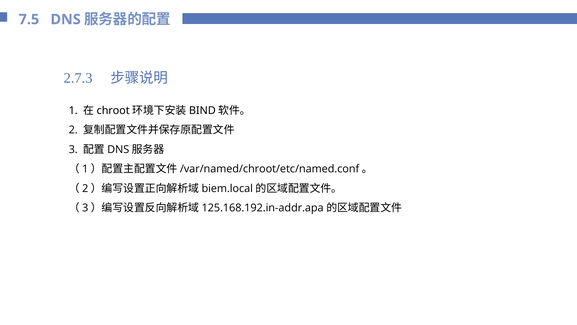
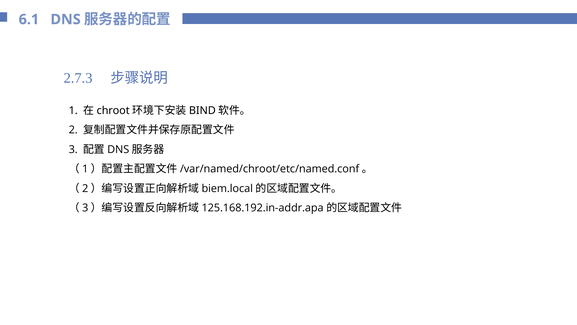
7.5: 7.5 -> 6.1
